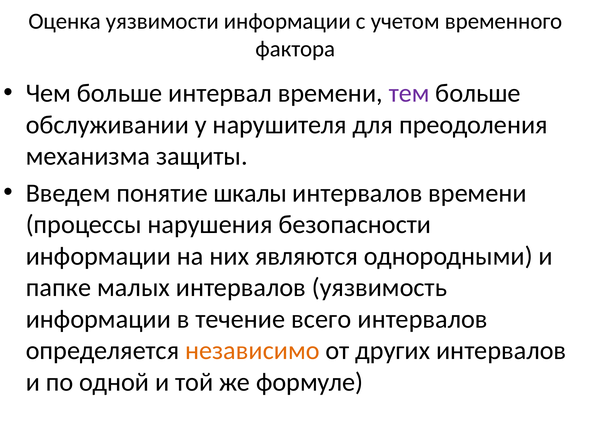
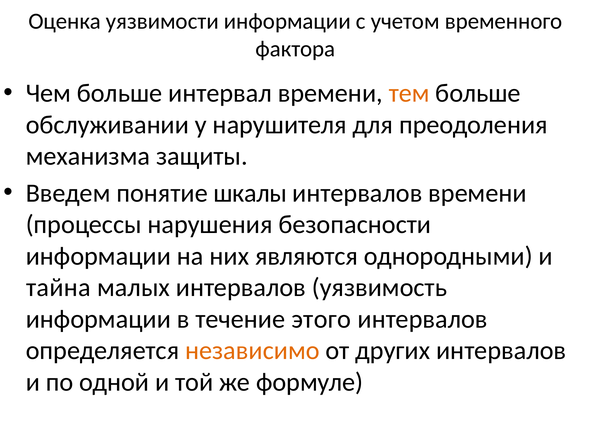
тем colour: purple -> orange
папке: папке -> тайна
всего: всего -> этого
